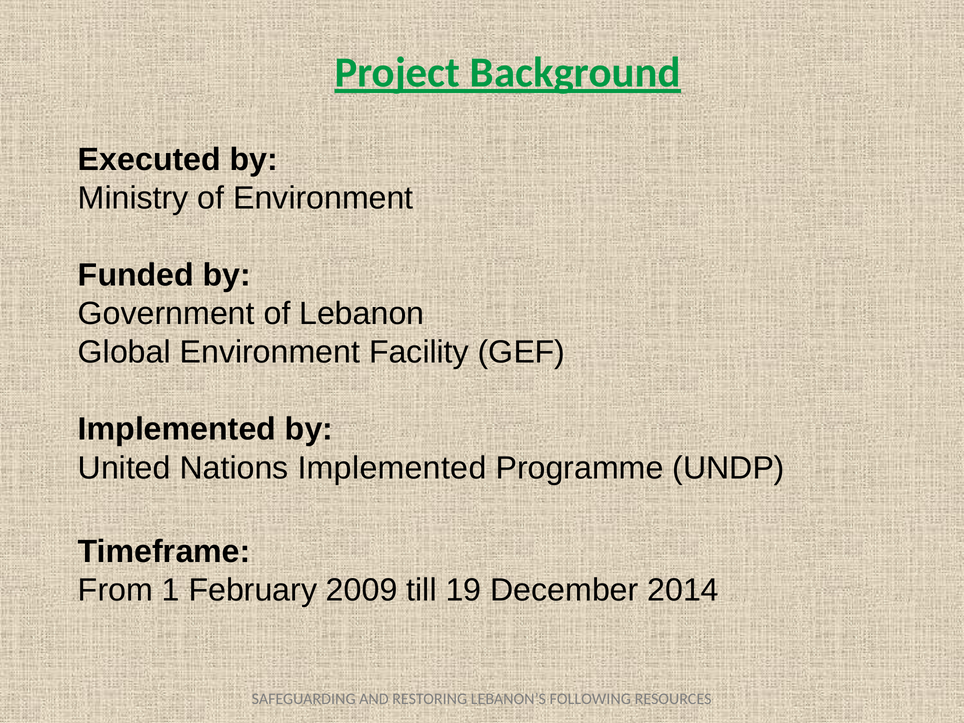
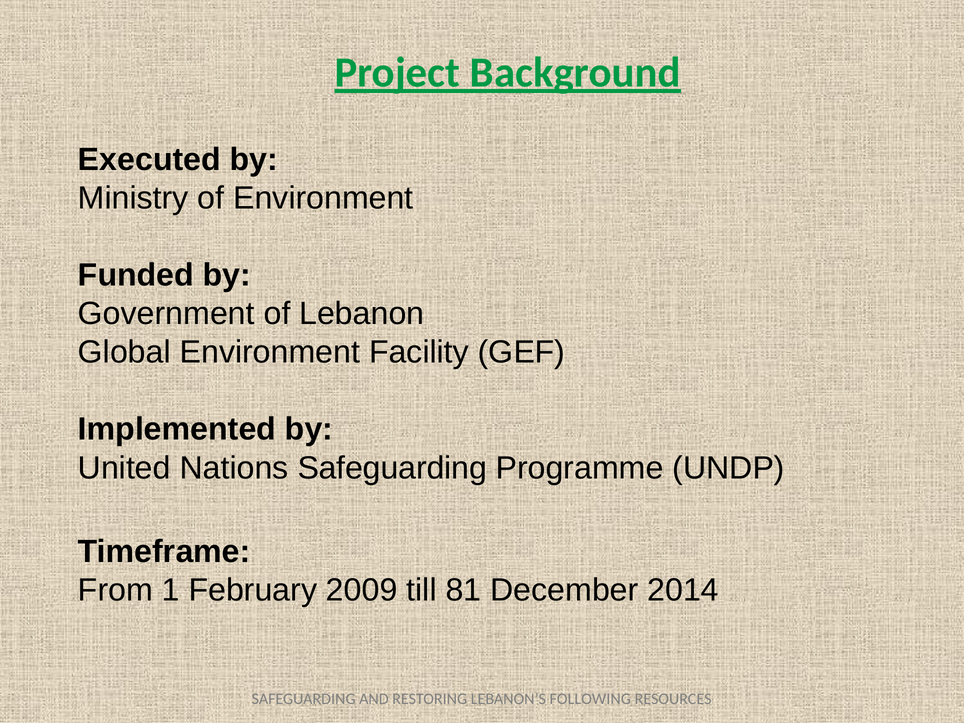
Nations Implemented: Implemented -> Safeguarding
19: 19 -> 81
